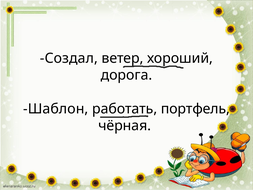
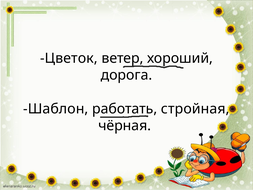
Создал: Создал -> Цветок
портфель: портфель -> стройная
